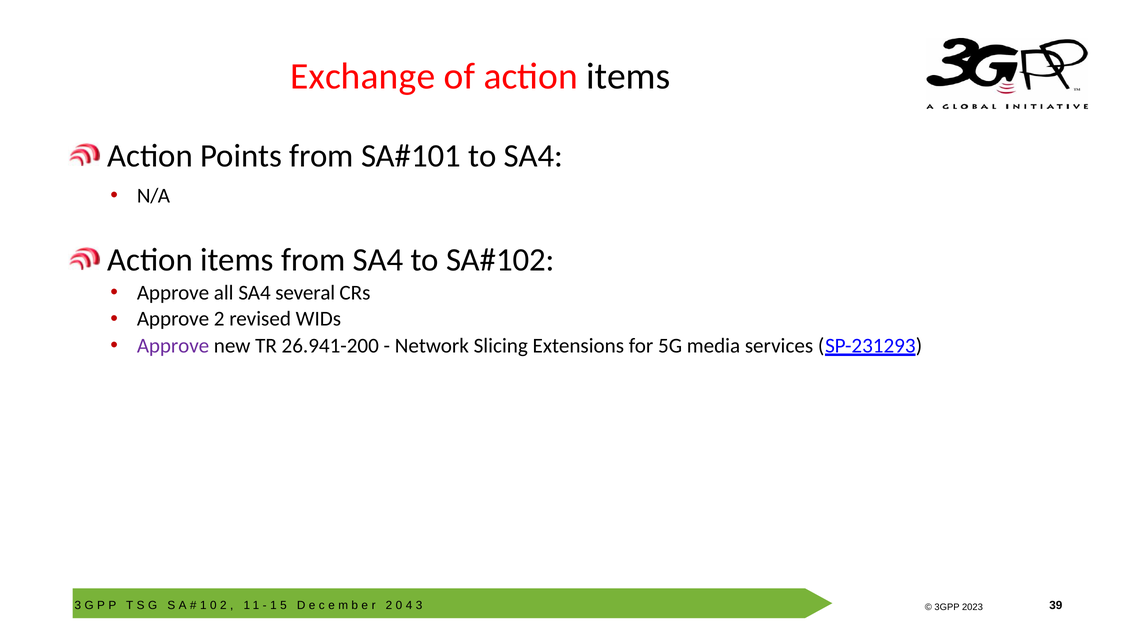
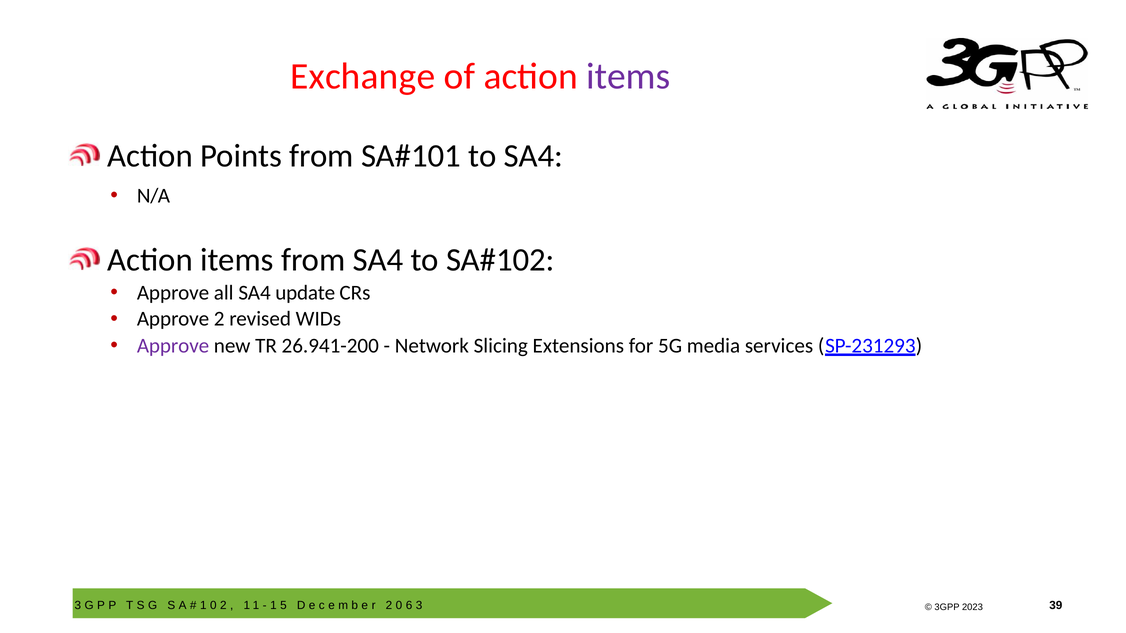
items at (628, 76) colour: black -> purple
several: several -> update
4: 4 -> 6
